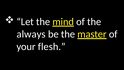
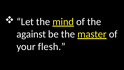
always: always -> against
